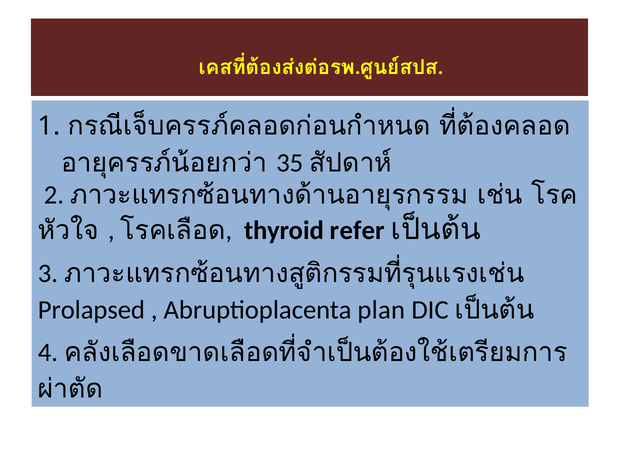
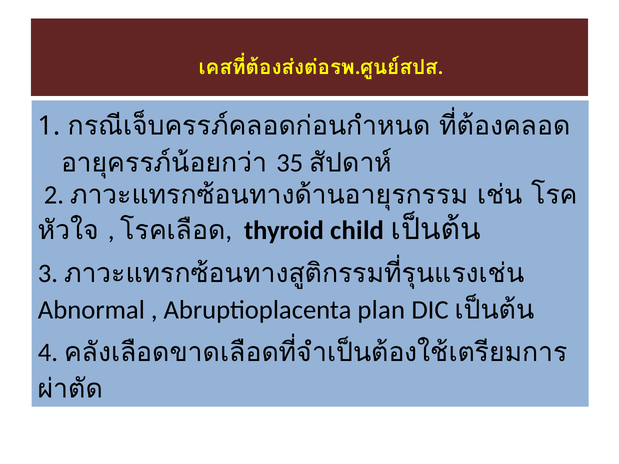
refer: refer -> child
Prolapsed: Prolapsed -> Abnormal
